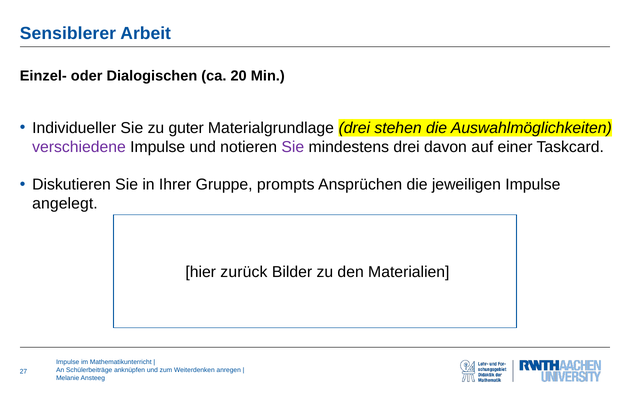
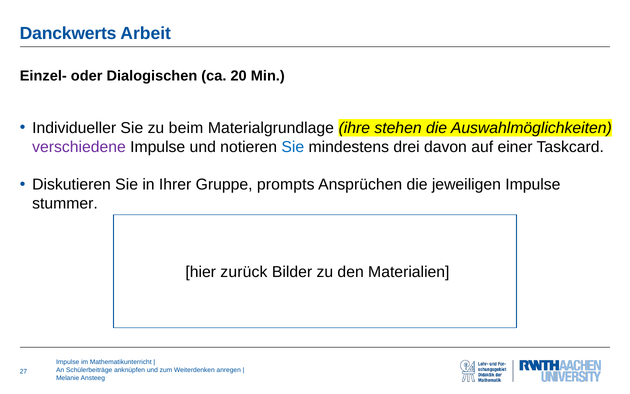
Sensiblerer: Sensiblerer -> Danckwerts
guter: guter -> beim
Materialgrundlage drei: drei -> ihre
Sie at (293, 147) colour: purple -> blue
angelegt: angelegt -> stummer
